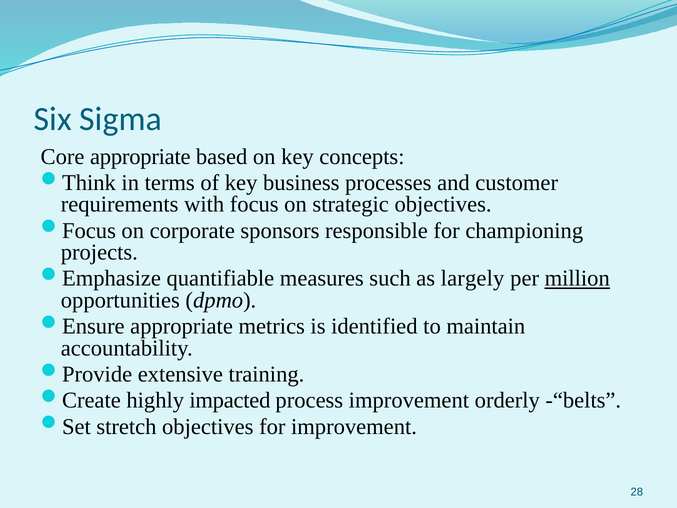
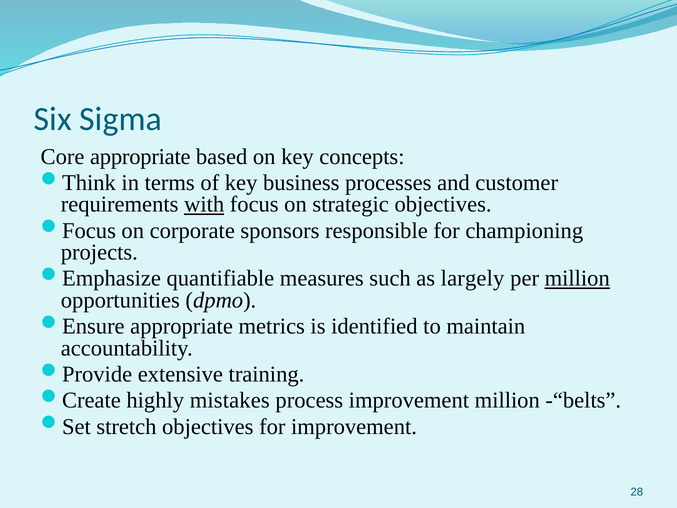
with underline: none -> present
impacted: impacted -> mistakes
improvement orderly: orderly -> million
